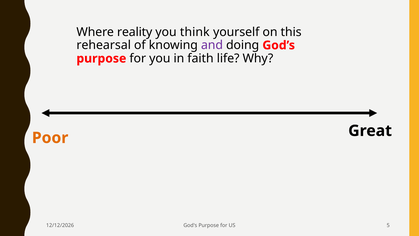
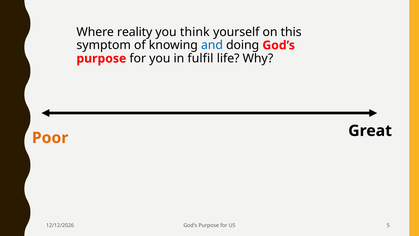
rehearsal: rehearsal -> symptom
and colour: purple -> blue
faith: faith -> fulfil
